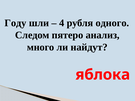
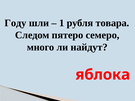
4: 4 -> 1
одного: одного -> товара
анализ: анализ -> семеро
